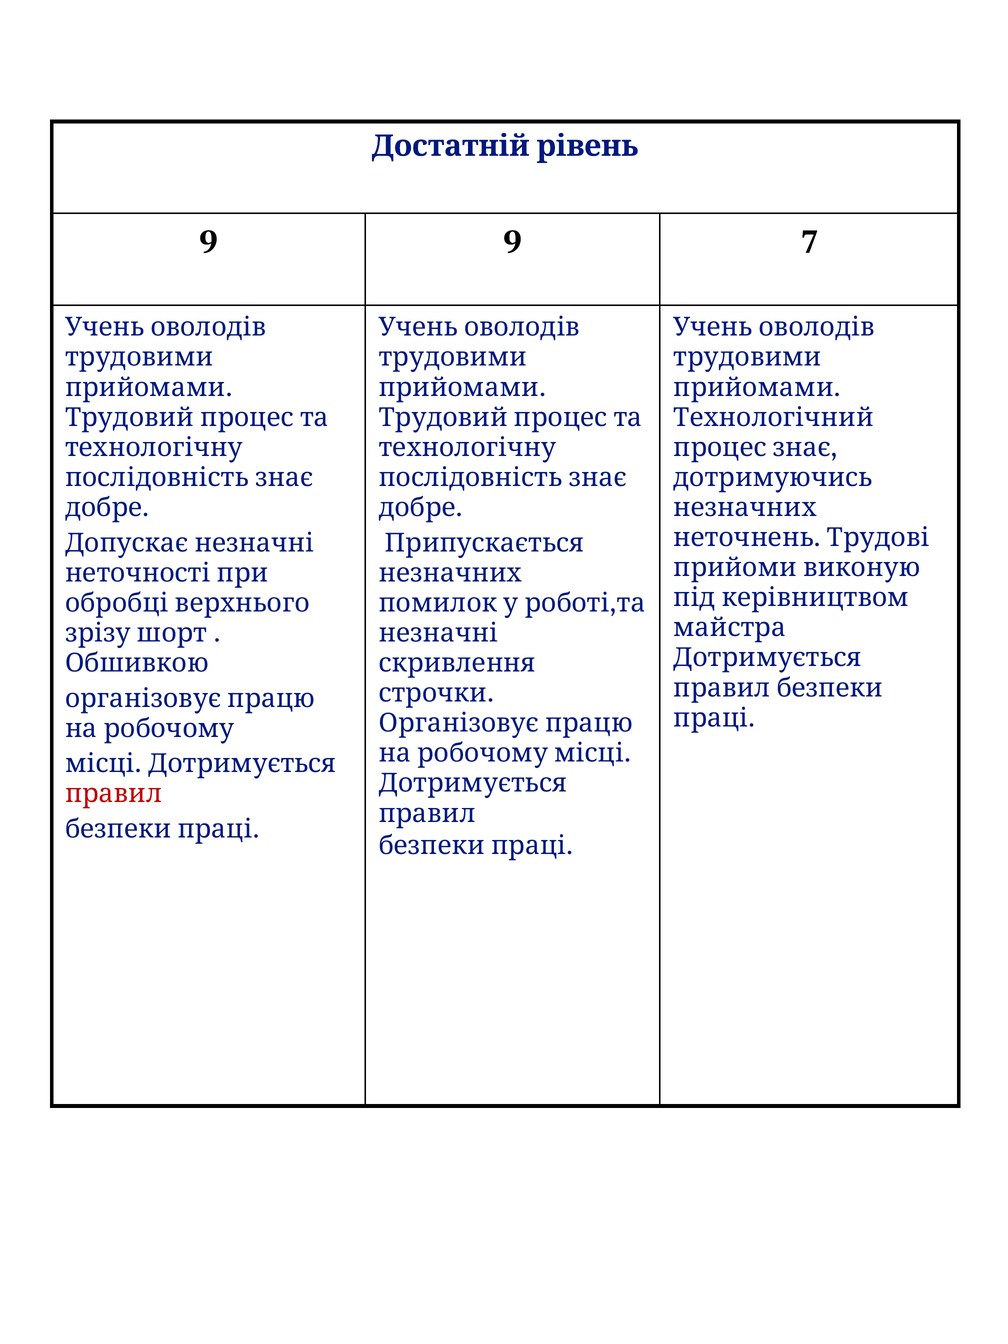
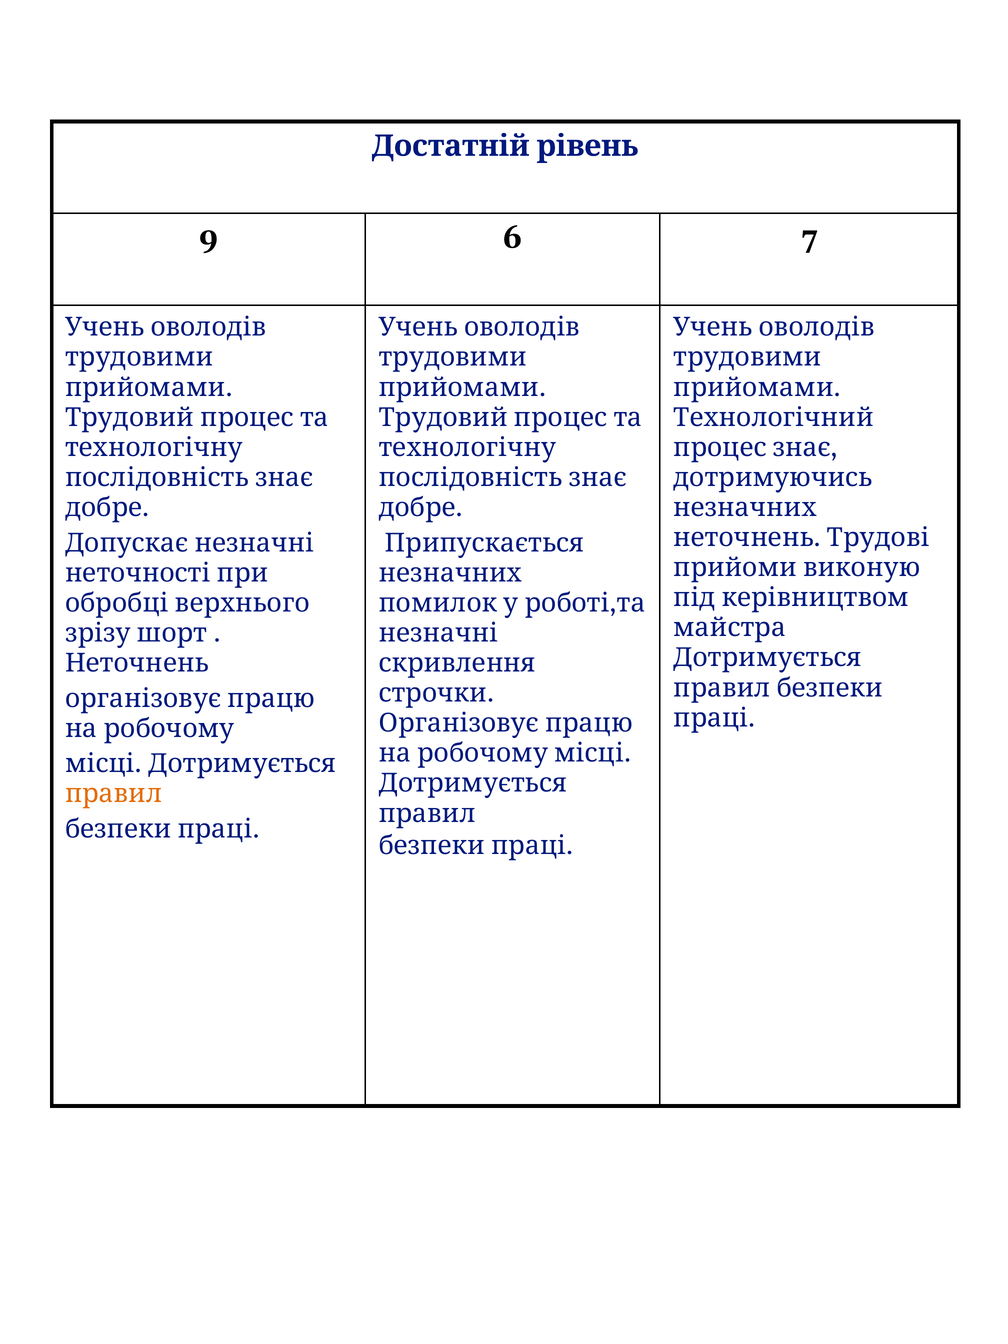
9 9: 9 -> 6
Обшивкою at (137, 663): Обшивкою -> Неточнень
правил at (114, 794) colour: red -> orange
